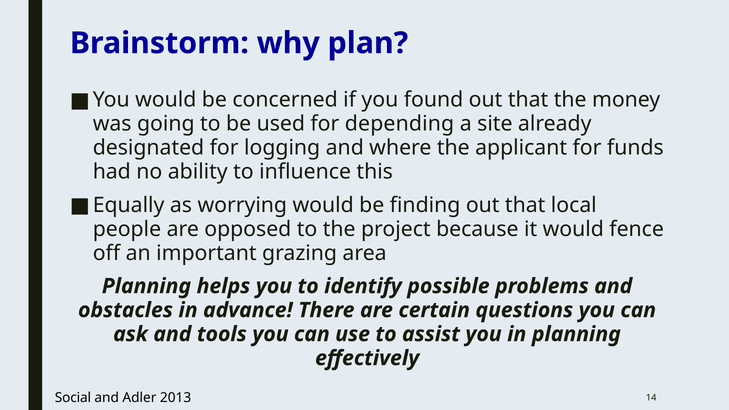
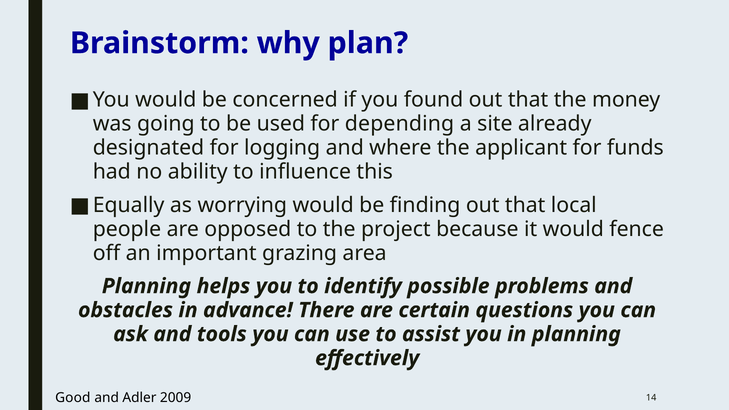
Social: Social -> Good
2013: 2013 -> 2009
